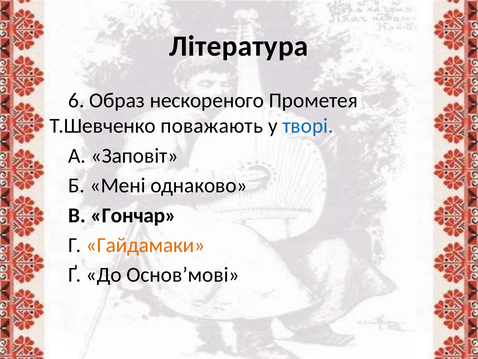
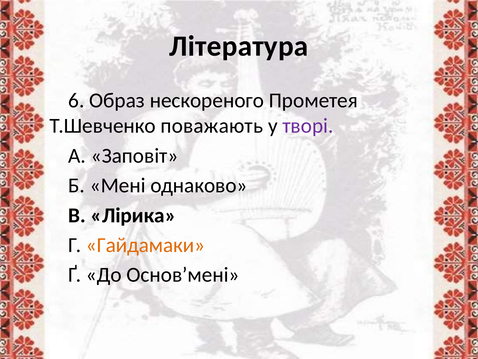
творі colour: blue -> purple
Гончар: Гончар -> Лірика
Основ’мові: Основ’мові -> Основ’мені
